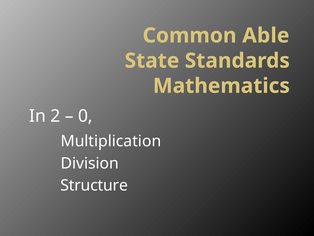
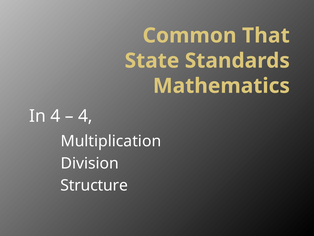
Able: Able -> That
In 2: 2 -> 4
0 at (85, 116): 0 -> 4
